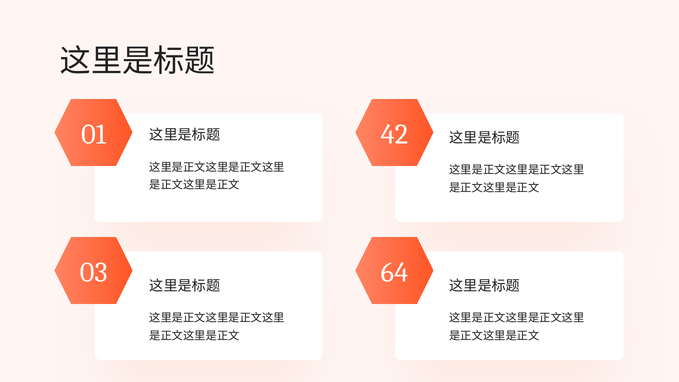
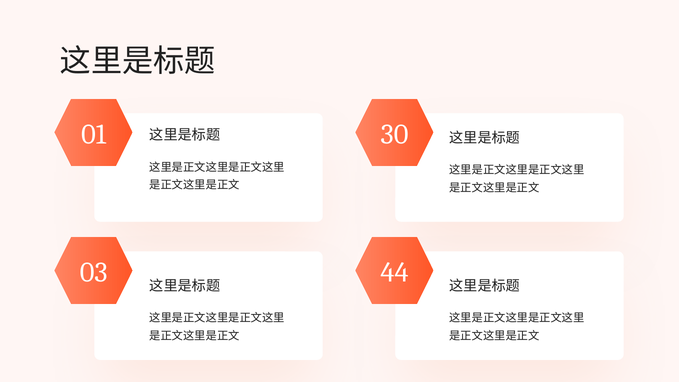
42: 42 -> 30
64: 64 -> 44
